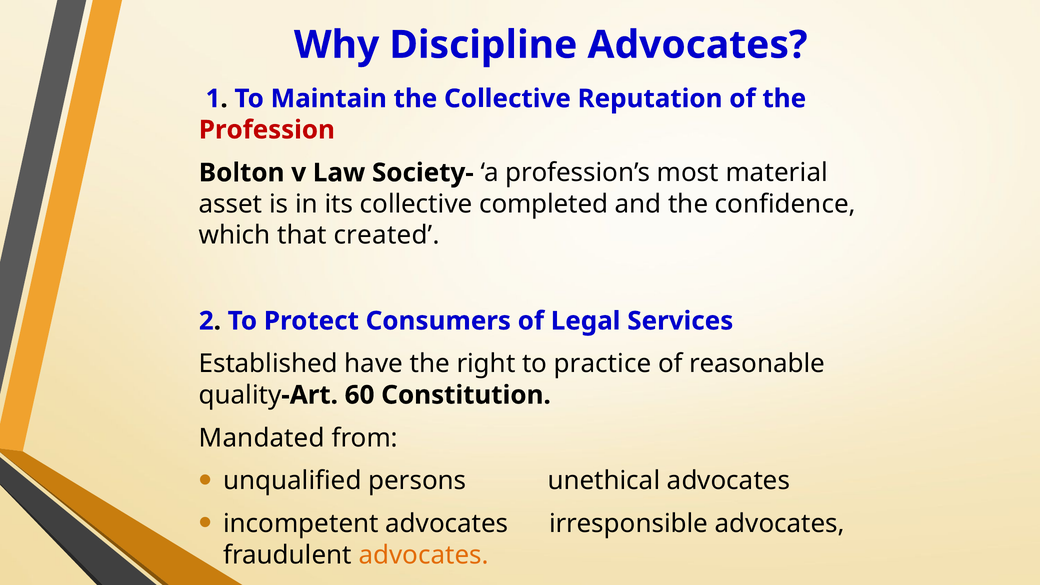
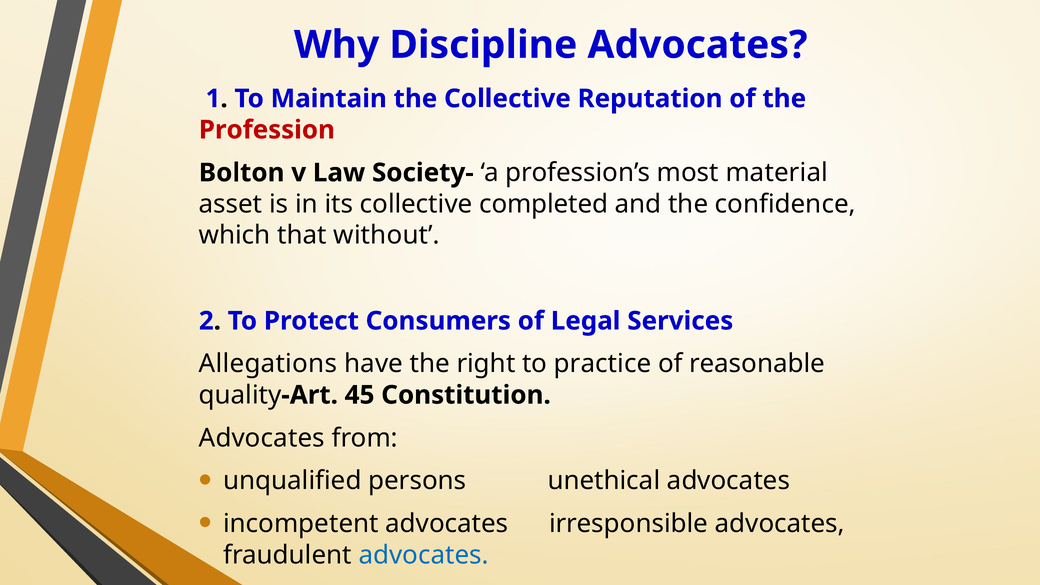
created: created -> without
Established: Established -> Allegations
60: 60 -> 45
Mandated at (262, 438): Mandated -> Advocates
advocates at (424, 555) colour: orange -> blue
